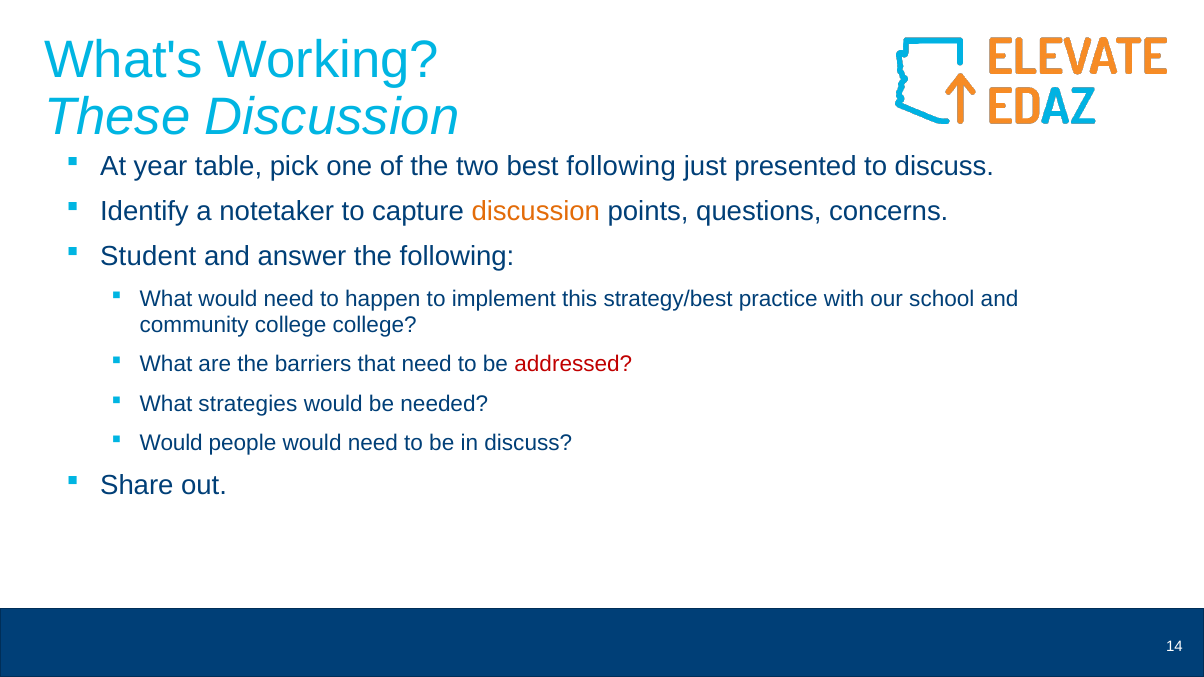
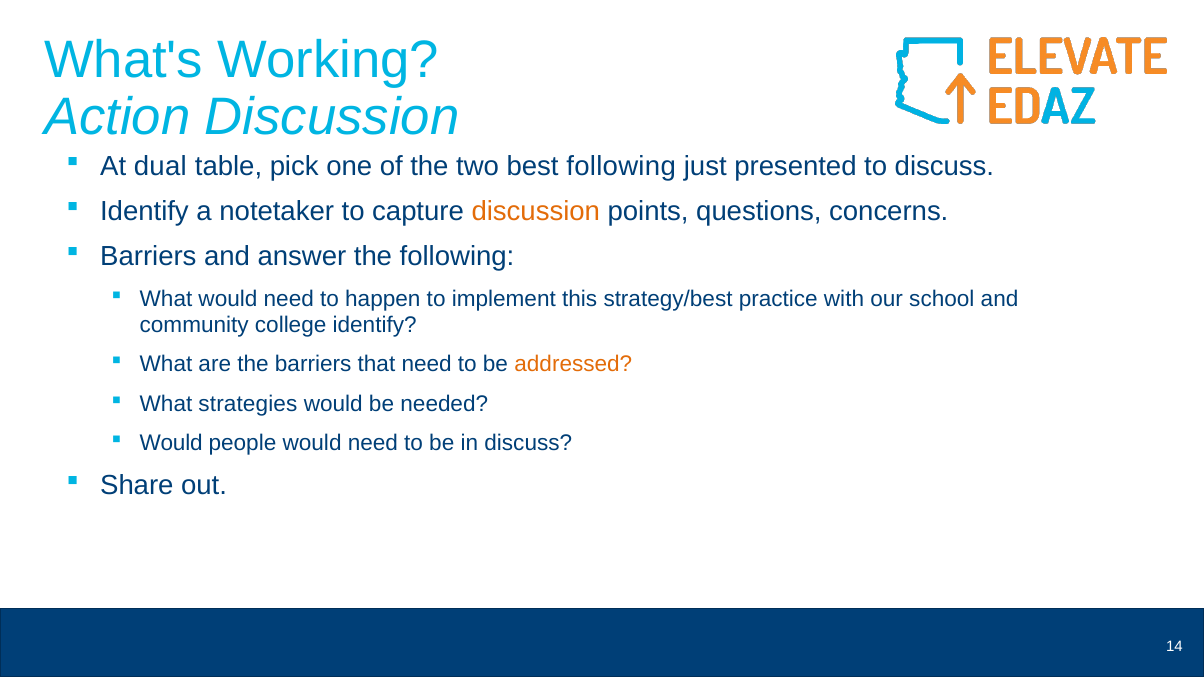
These: These -> Action
year: year -> dual
Student at (148, 257): Student -> Barriers
college college: college -> identify
addressed colour: red -> orange
